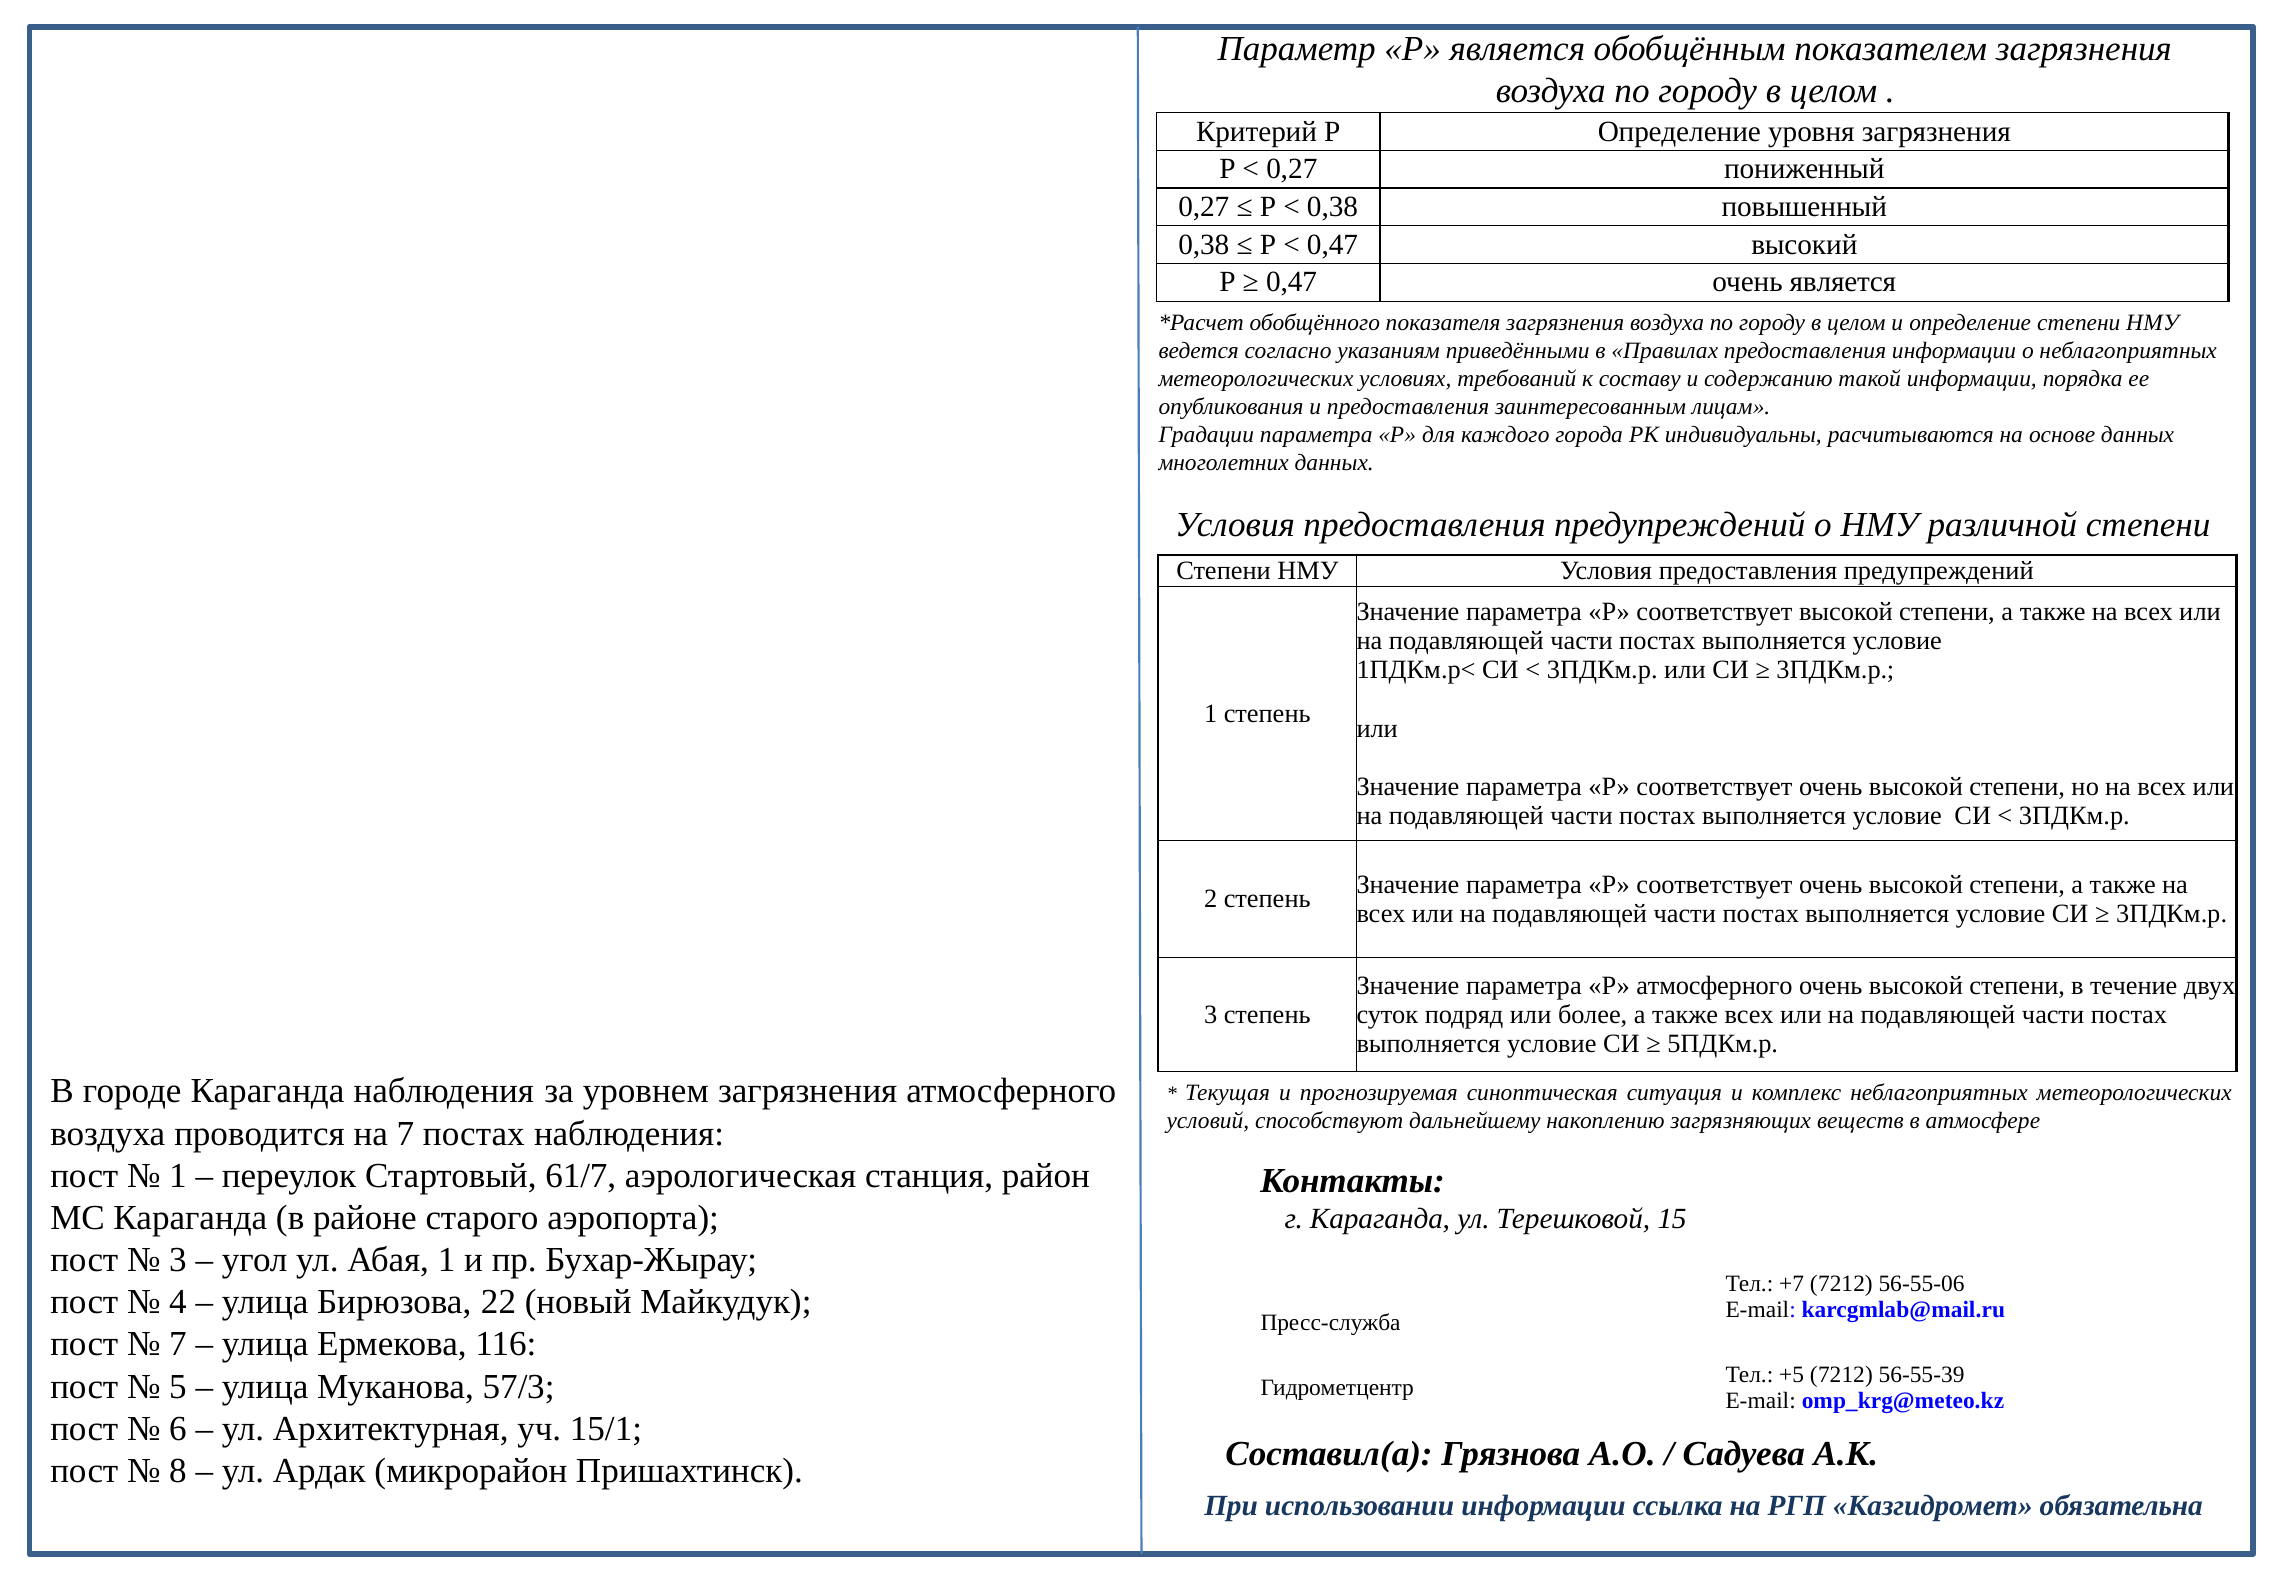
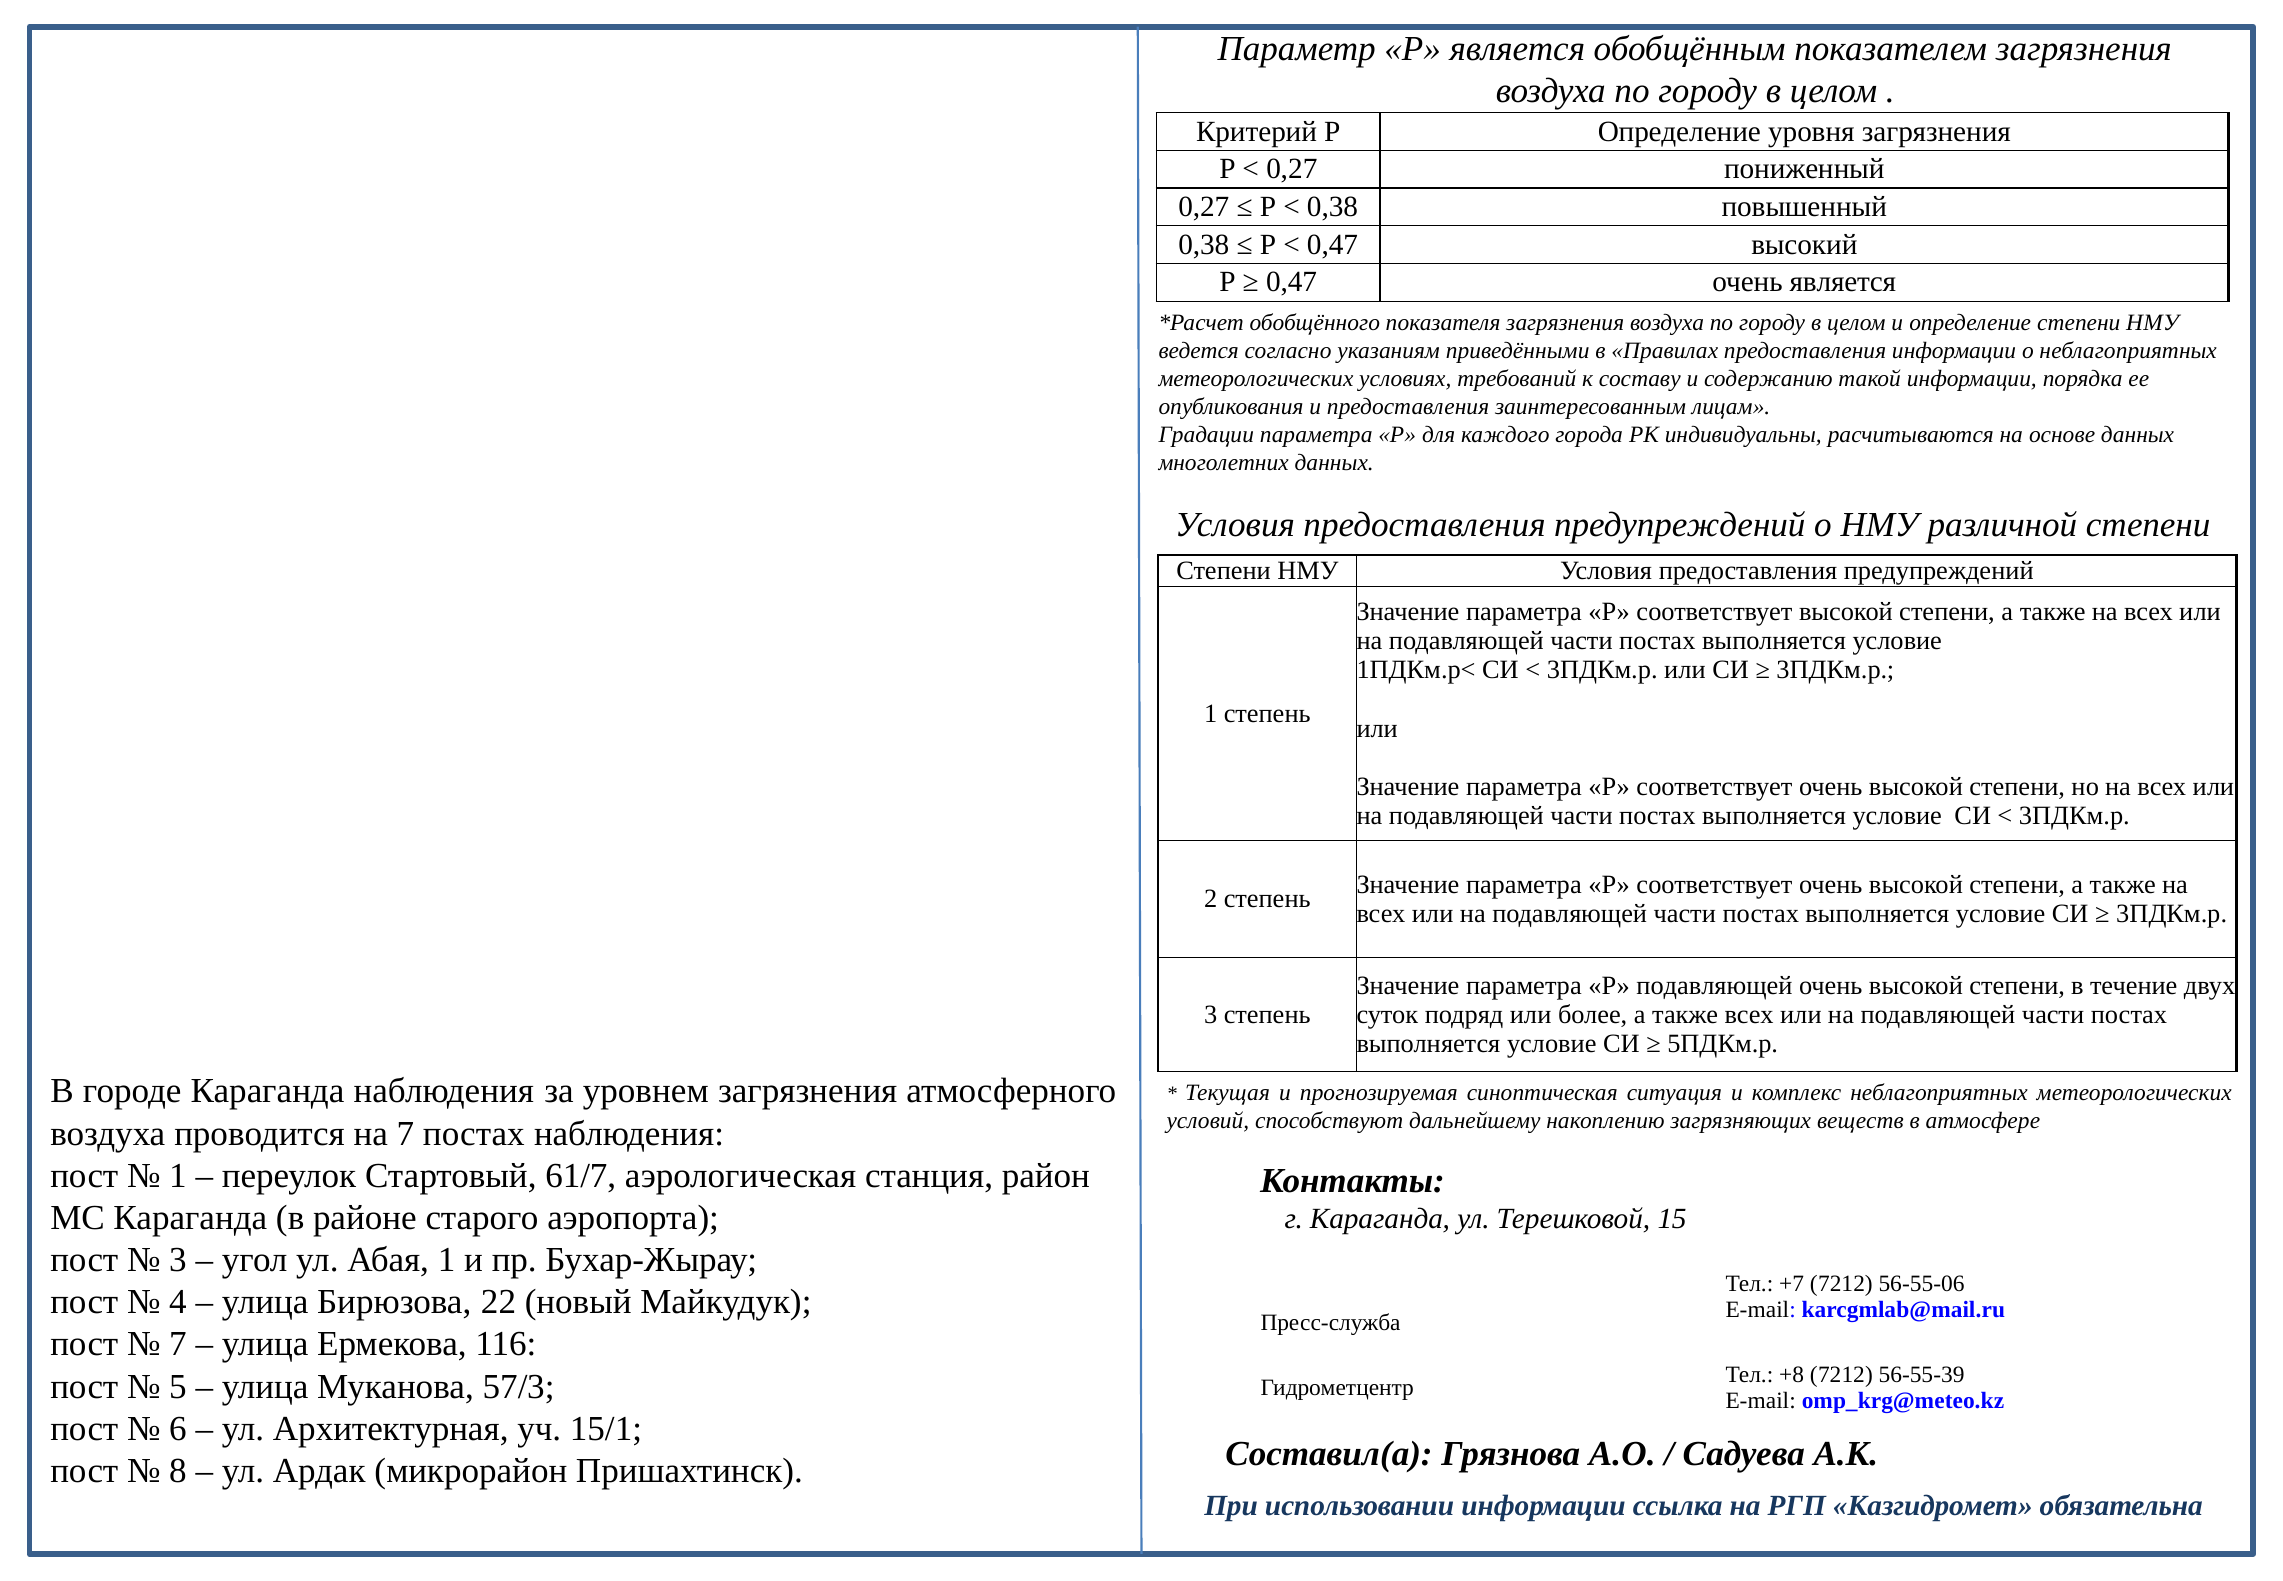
Р атмосферного: атмосферного -> подавляющей
+5: +5 -> +8
